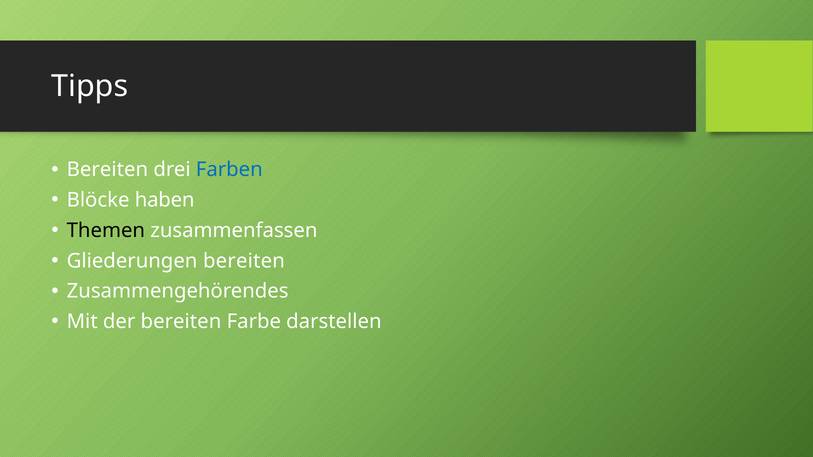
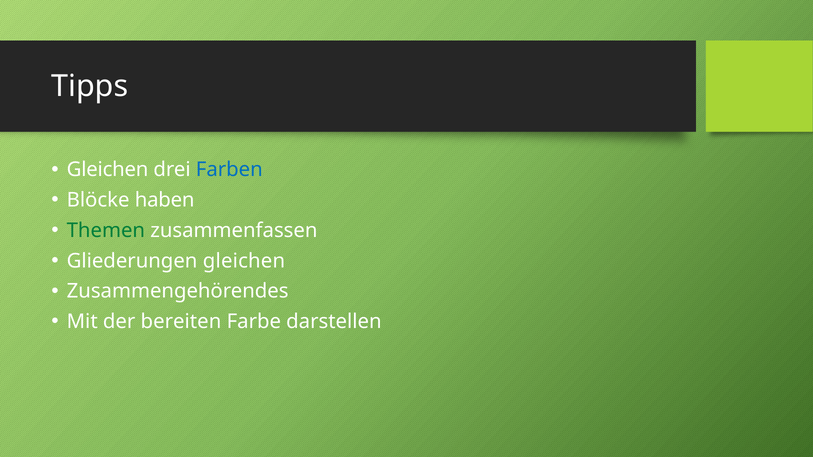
Bereiten at (107, 170): Bereiten -> Gleichen
Themen colour: black -> green
Gliederungen bereiten: bereiten -> gleichen
